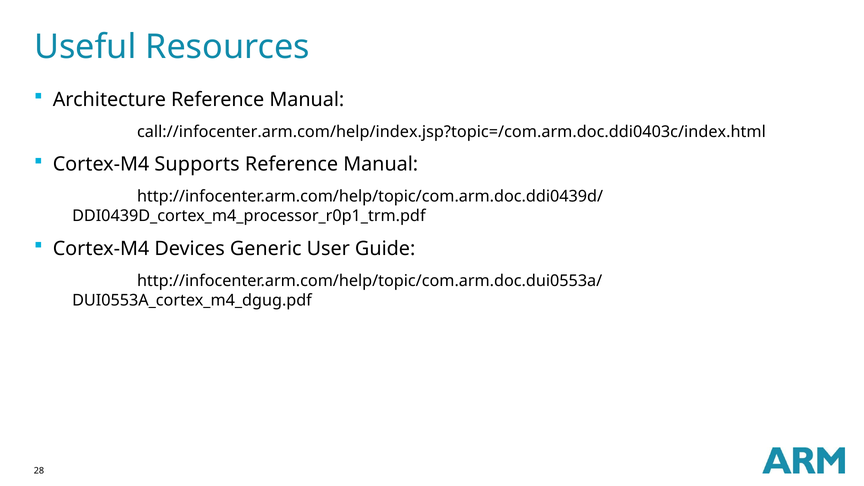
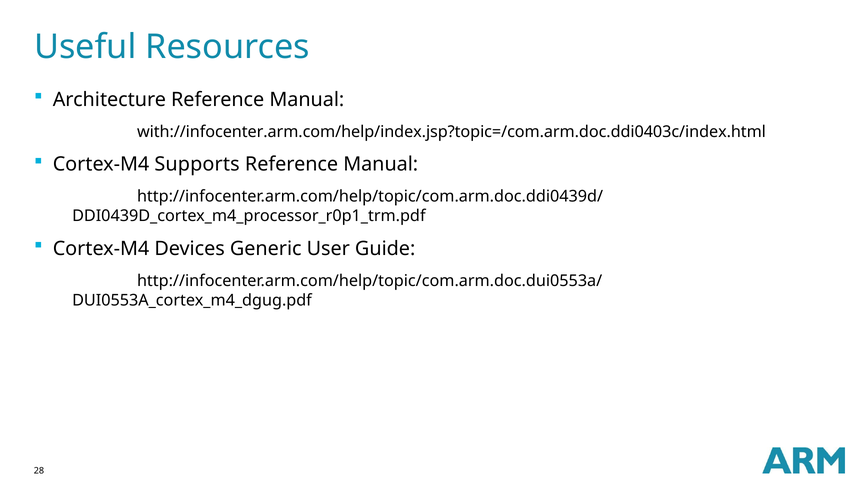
call://infocenter.arm.com/help/index.jsp?topic=/com.arm.doc.ddi0403c/index.html: call://infocenter.arm.com/help/index.jsp?topic=/com.arm.doc.ddi0403c/index.html -> with://infocenter.arm.com/help/index.jsp?topic=/com.arm.doc.ddi0403c/index.html
